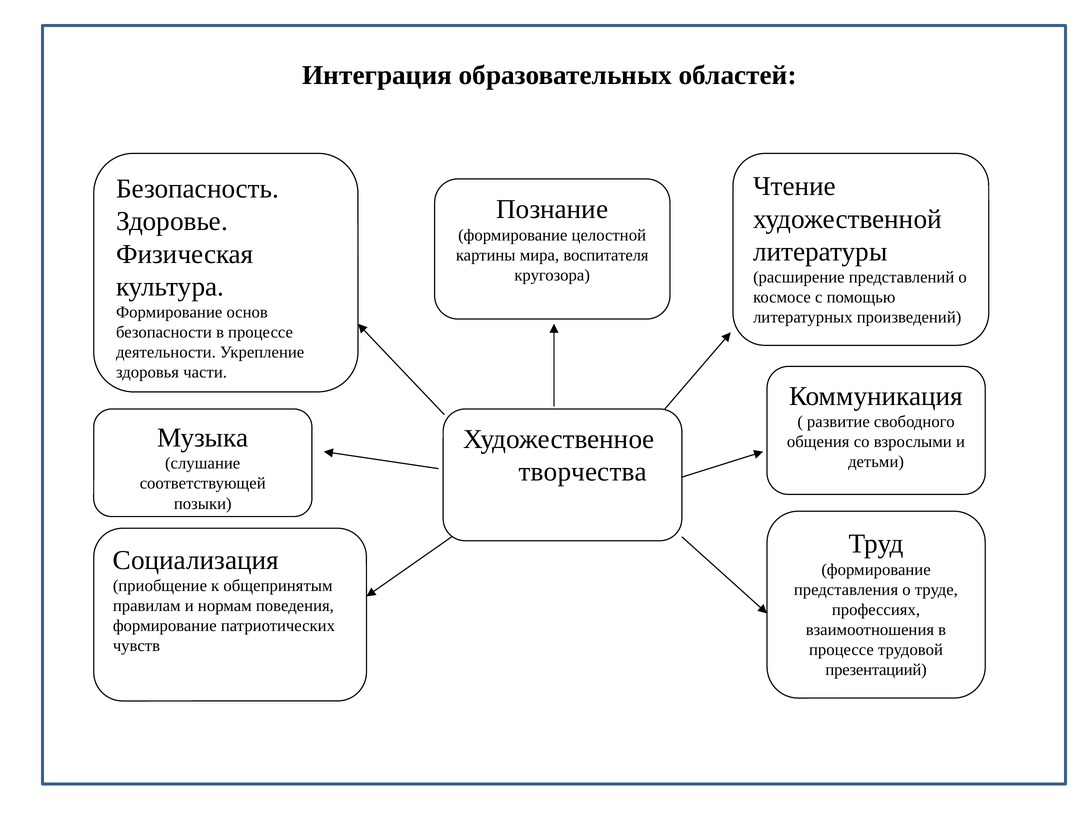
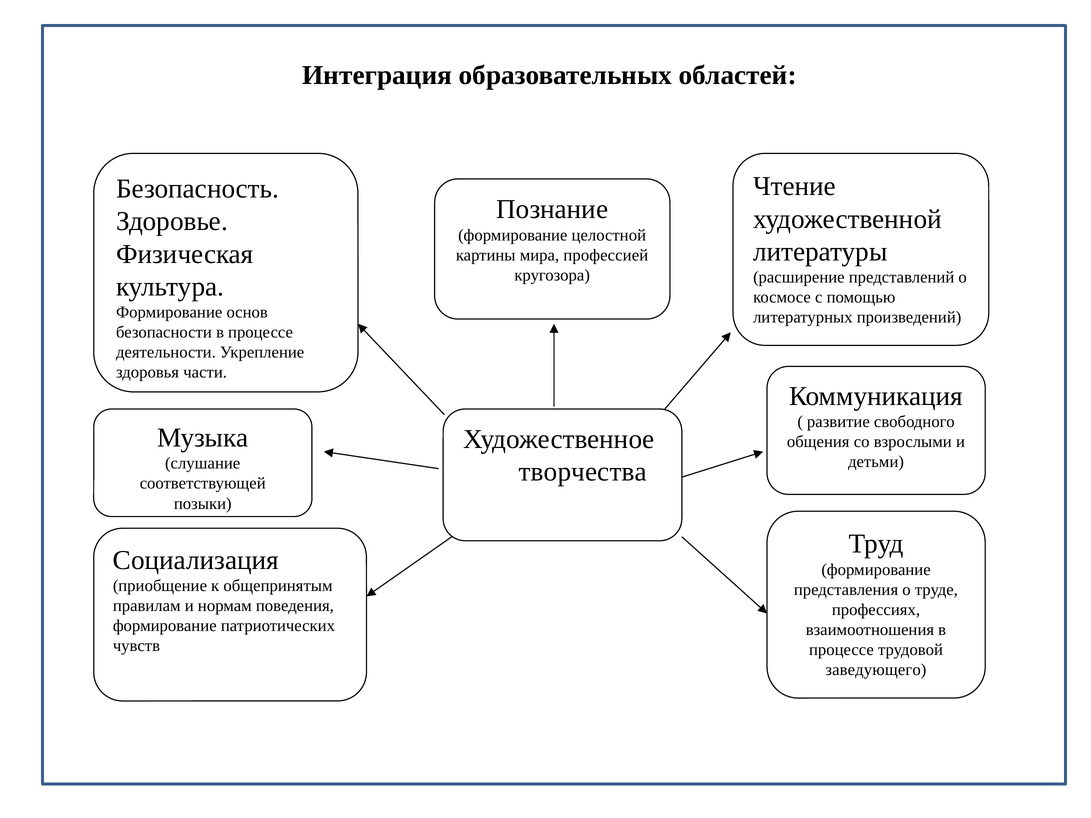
воспитателя: воспитателя -> профессией
презентациий: презентациий -> заведующего
